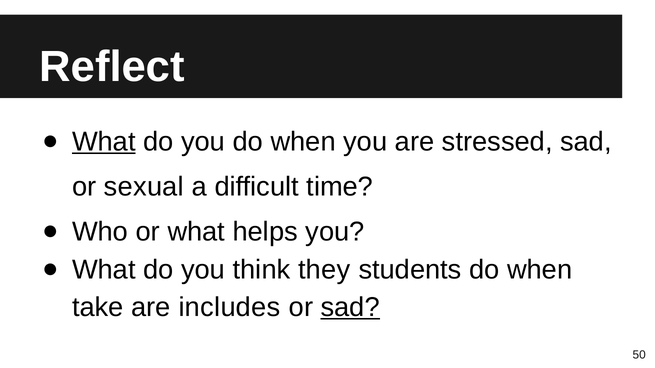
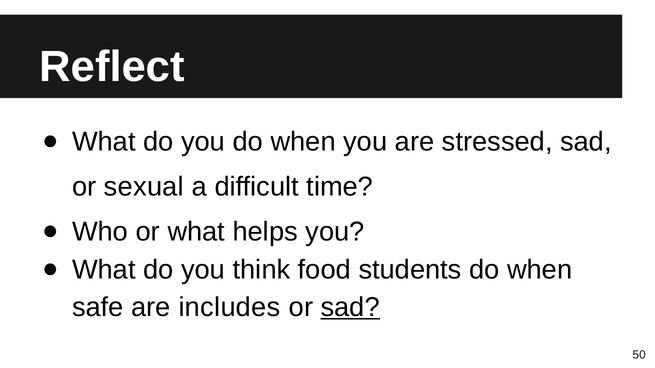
What at (104, 142) underline: present -> none
they: they -> food
take: take -> safe
